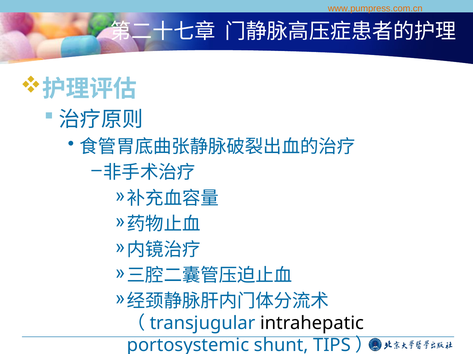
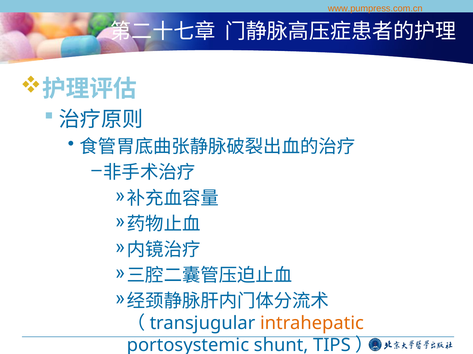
intrahepatic colour: black -> orange
